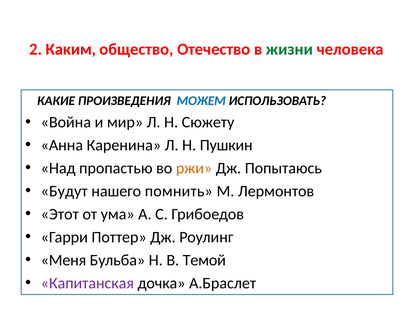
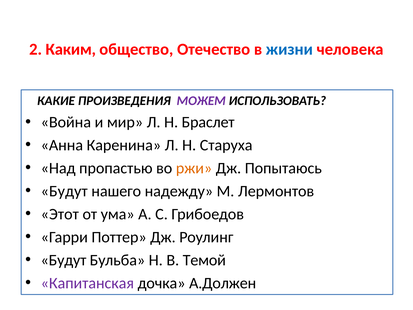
жизни colour: green -> blue
МОЖЕМ colour: blue -> purple
Сюжету: Сюжету -> Браслет
Пушкин: Пушкин -> Старуха
помнить: помнить -> надежду
Меня at (64, 260): Меня -> Будут
А.Браслет: А.Браслет -> А.Должен
